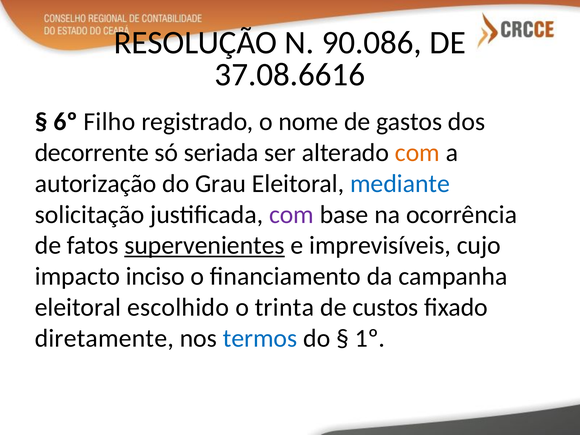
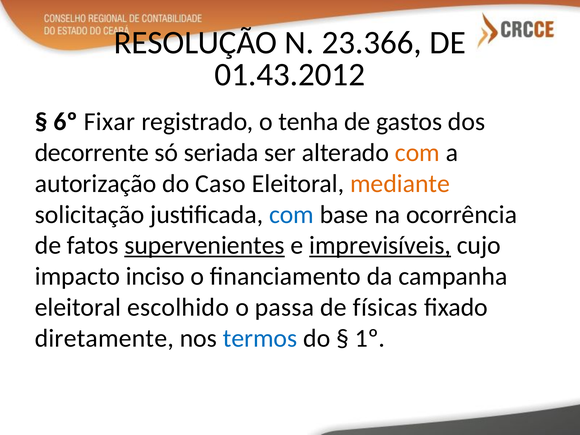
90.086: 90.086 -> 23.366
37.08.6616: 37.08.6616 -> 01.43.2012
Filho: Filho -> Fixar
nome: nome -> tenha
Grau: Grau -> Caso
mediante colour: blue -> orange
com at (291, 214) colour: purple -> blue
imprevisíveis underline: none -> present
trinta: trinta -> passa
custos: custos -> físicas
